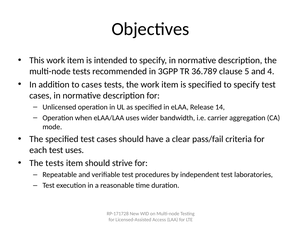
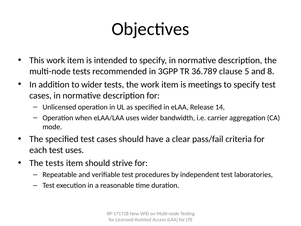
4: 4 -> 8
to cases: cases -> wider
is specified: specified -> meetings
